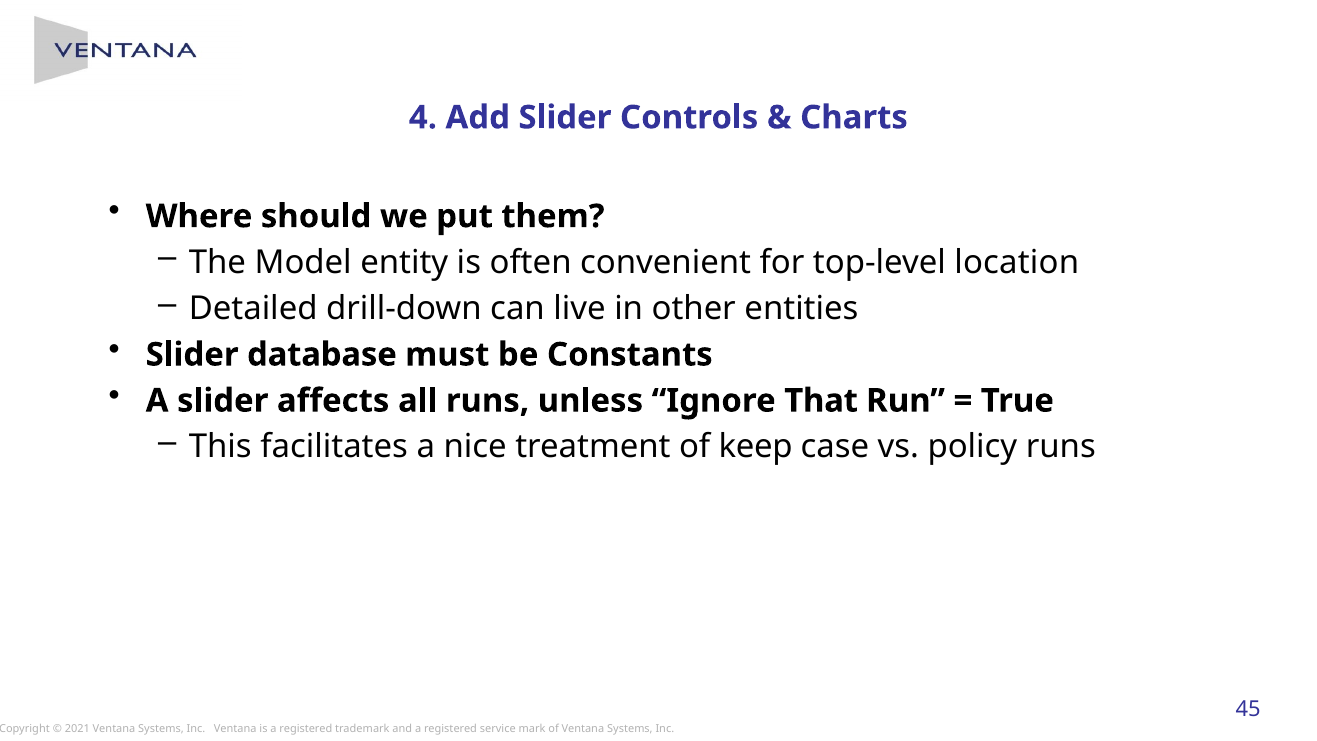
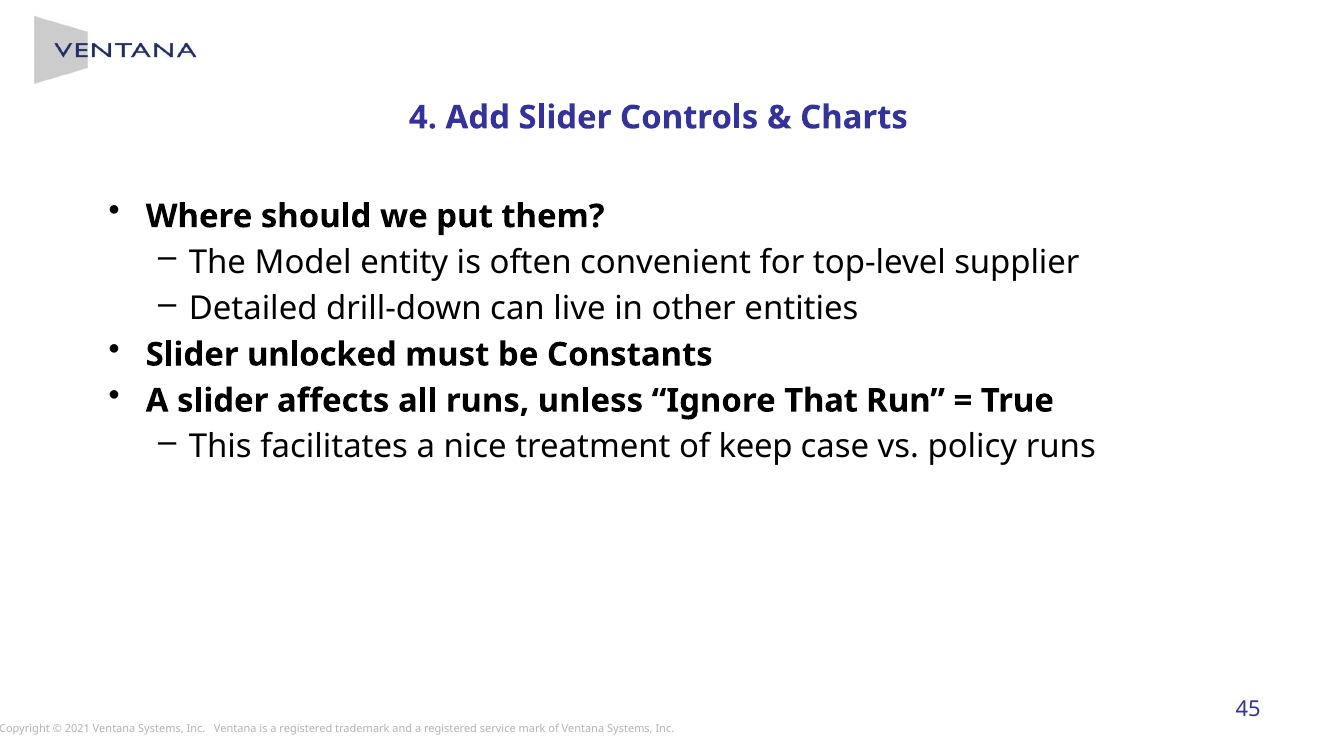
location: location -> supplier
database: database -> unlocked
